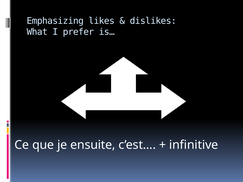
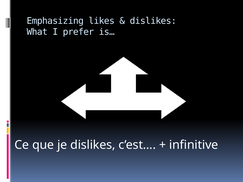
je ensuite: ensuite -> dislikes
